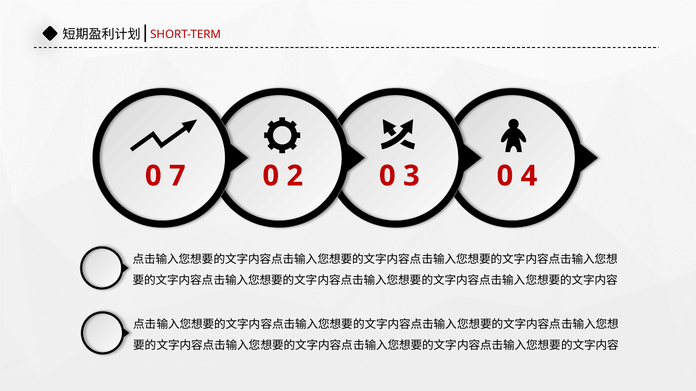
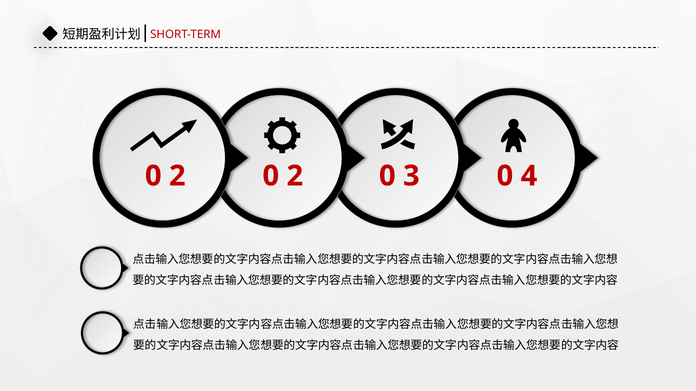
7 at (177, 176): 7 -> 2
